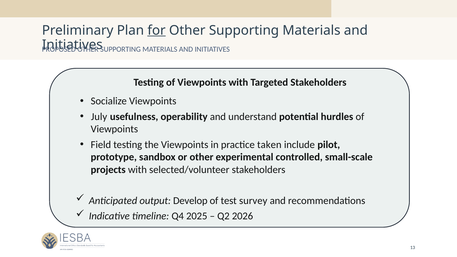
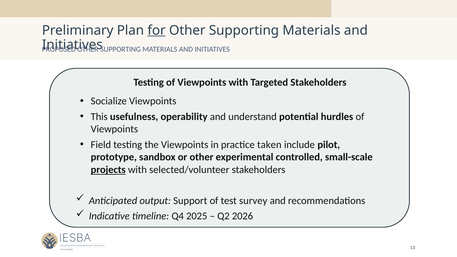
July: July -> This
projects underline: none -> present
Develop: Develop -> Support
